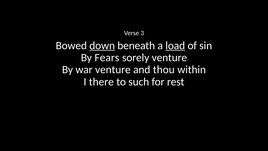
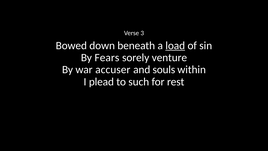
down underline: present -> none
war venture: venture -> accuser
thou: thou -> souls
there: there -> plead
